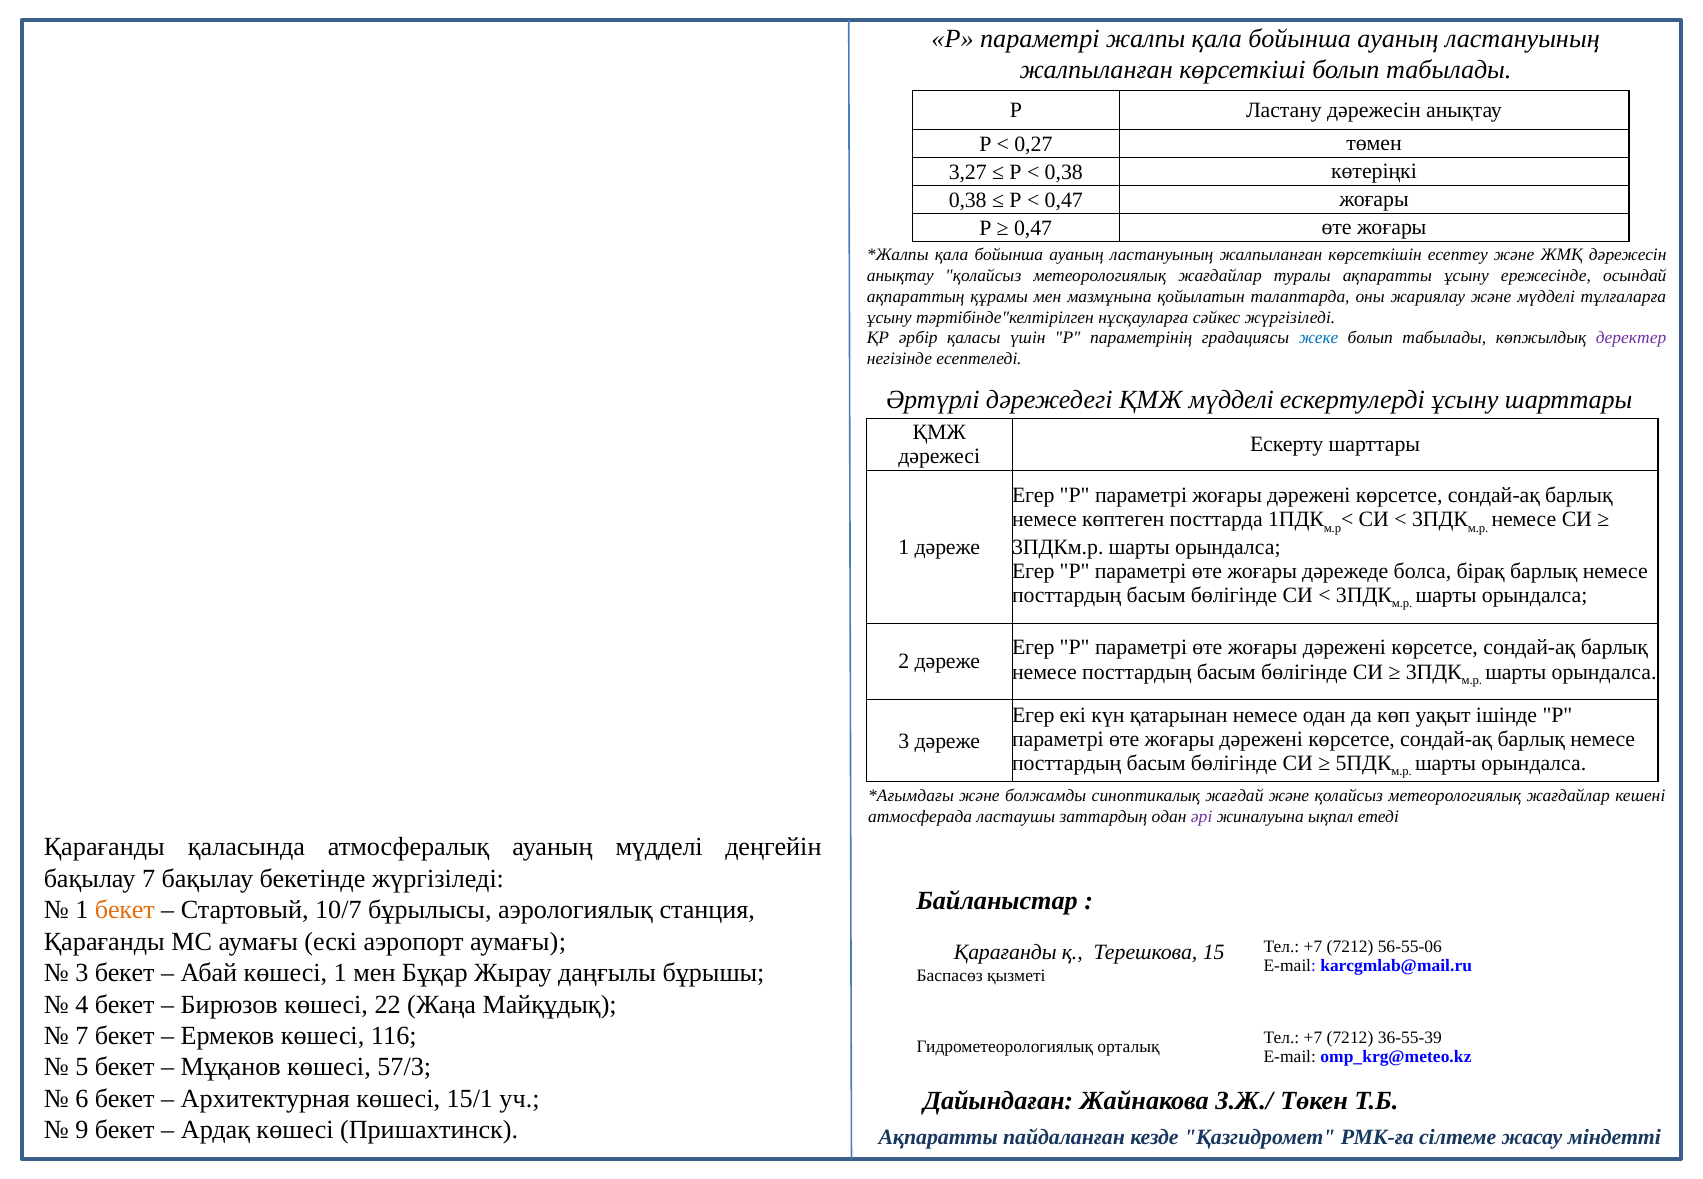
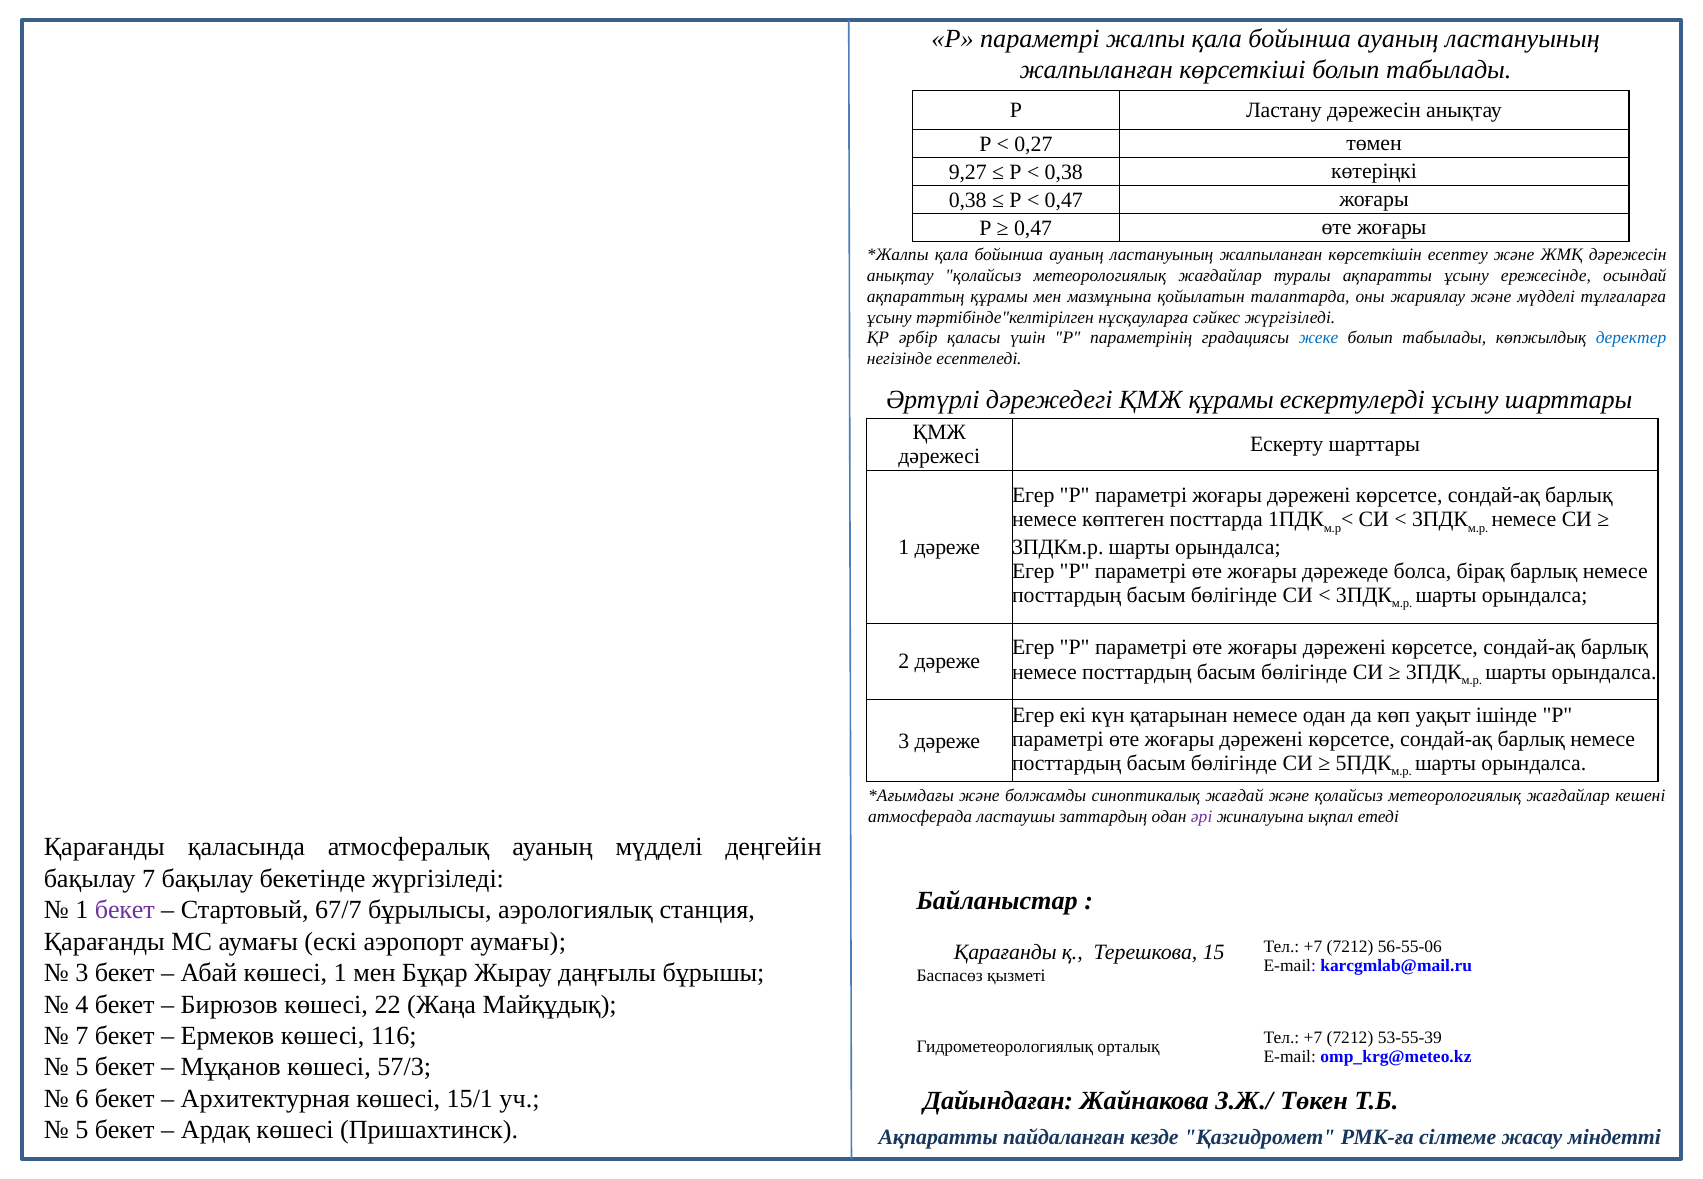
3,27: 3,27 -> 9,27
деректер colour: purple -> blue
ҚМЖ мүдделі: мүдделі -> құрамы
бекет at (125, 910) colour: orange -> purple
10/7: 10/7 -> 67/7
36-55-39: 36-55-39 -> 53-55-39
9 at (82, 1130): 9 -> 5
